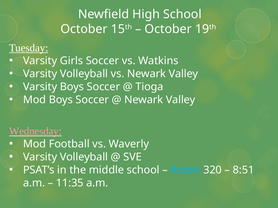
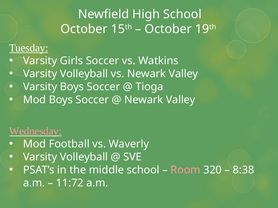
Room colour: light blue -> pink
8:51: 8:51 -> 8:38
11:35: 11:35 -> 11:72
